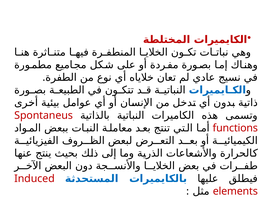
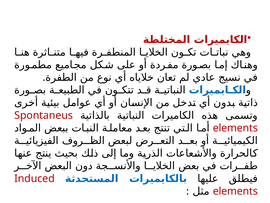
functions at (235, 128): functions -> elements
